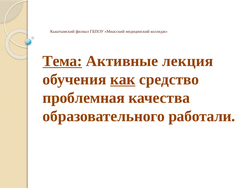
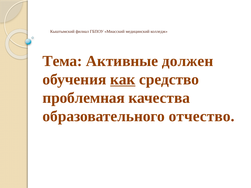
Тема underline: present -> none
лекция: лекция -> должен
работали: работали -> отчество
